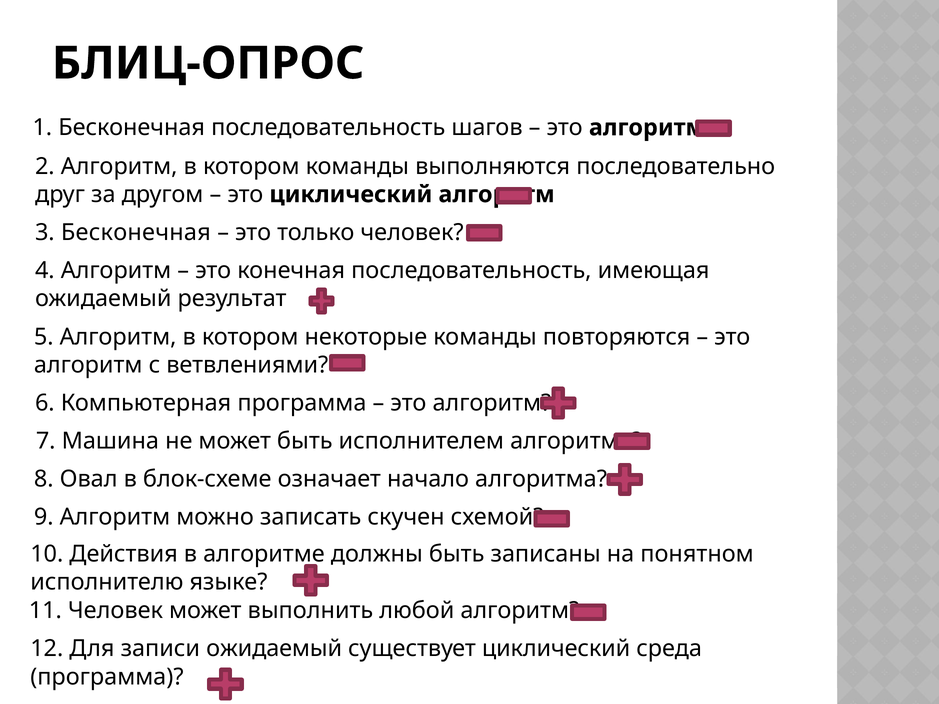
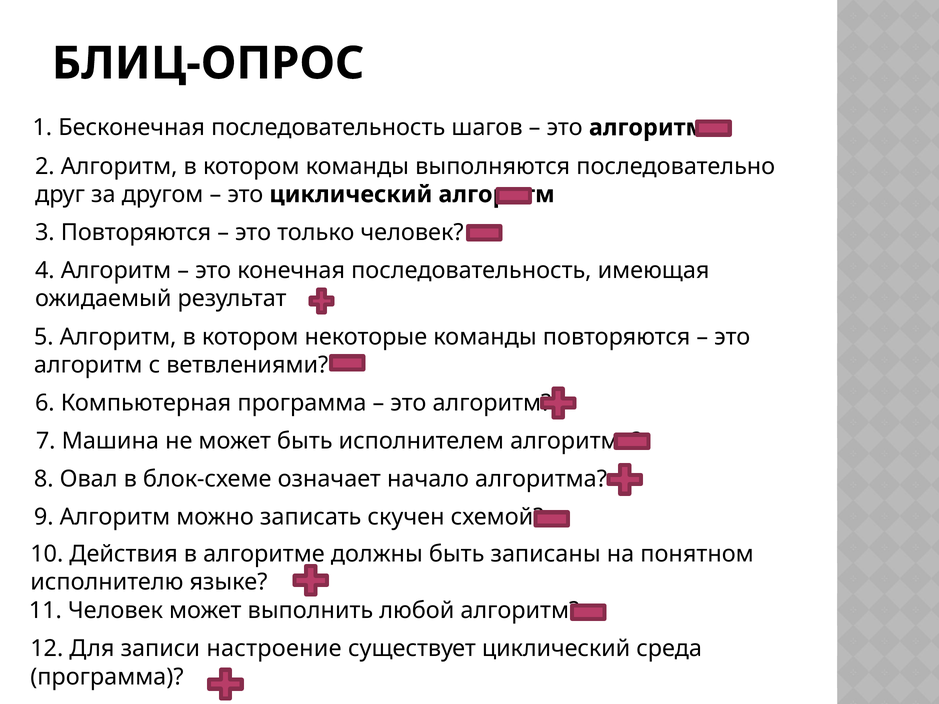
3 Бесконечная: Бесконечная -> Повторяются
записи ожидаемый: ожидаемый -> настроение
